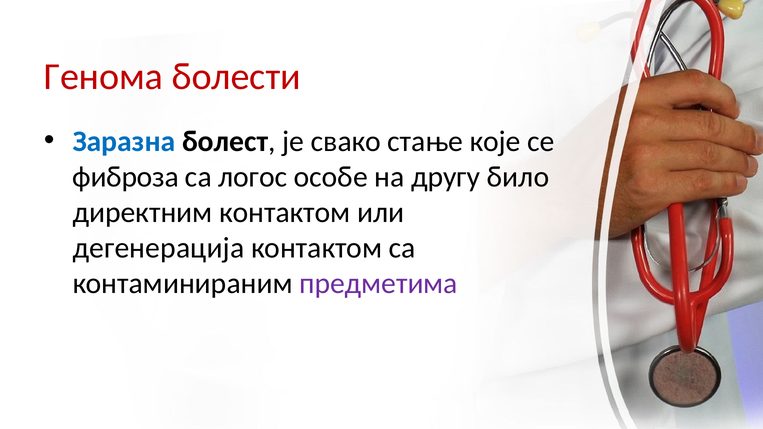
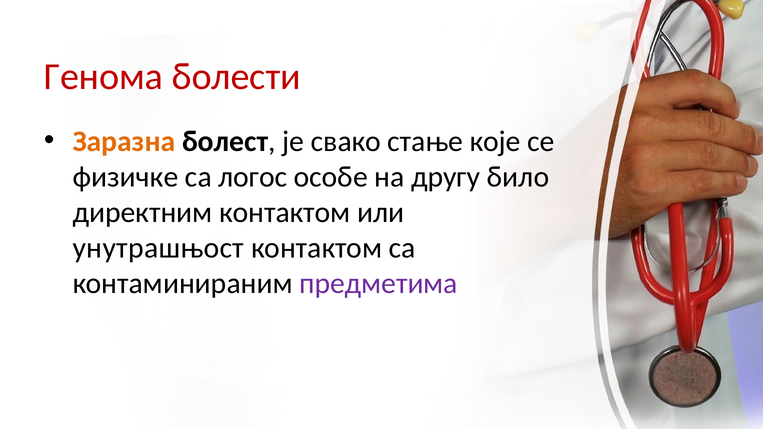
Заразна colour: blue -> orange
фиброза: фиброза -> физичке
дегенерација: дегенерација -> унутрашњост
